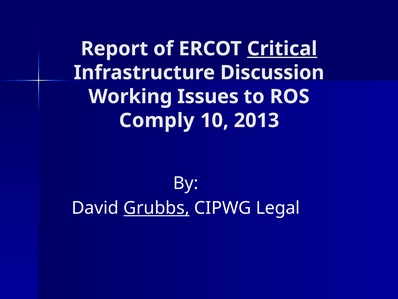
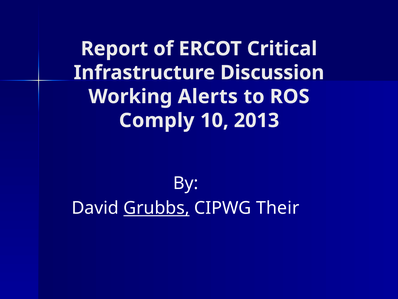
Critical underline: present -> none
Issues: Issues -> Alerts
Legal: Legal -> Their
